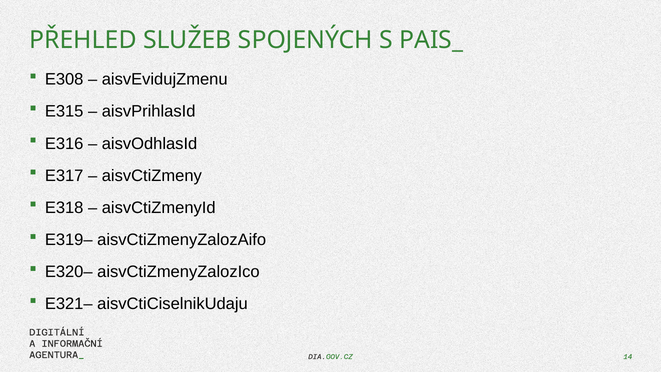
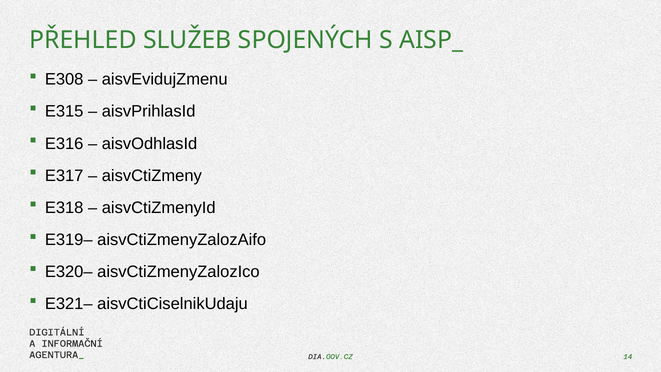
PAIS_: PAIS_ -> AISP_
